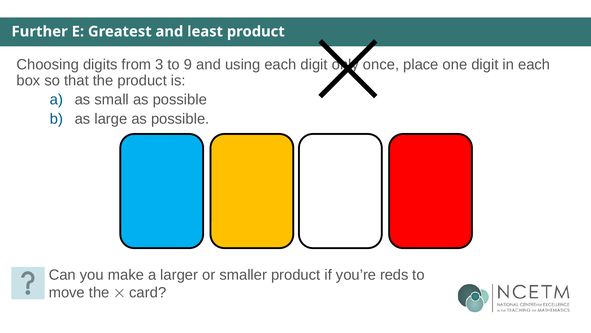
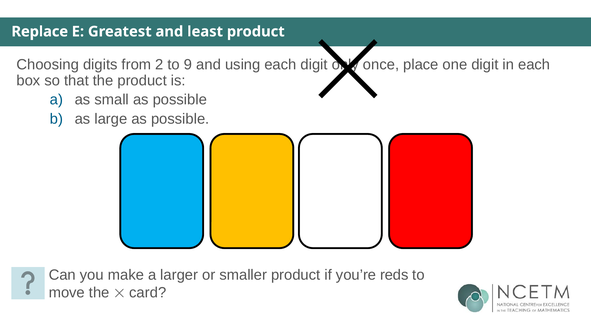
Further: Further -> Replace
3: 3 -> 2
